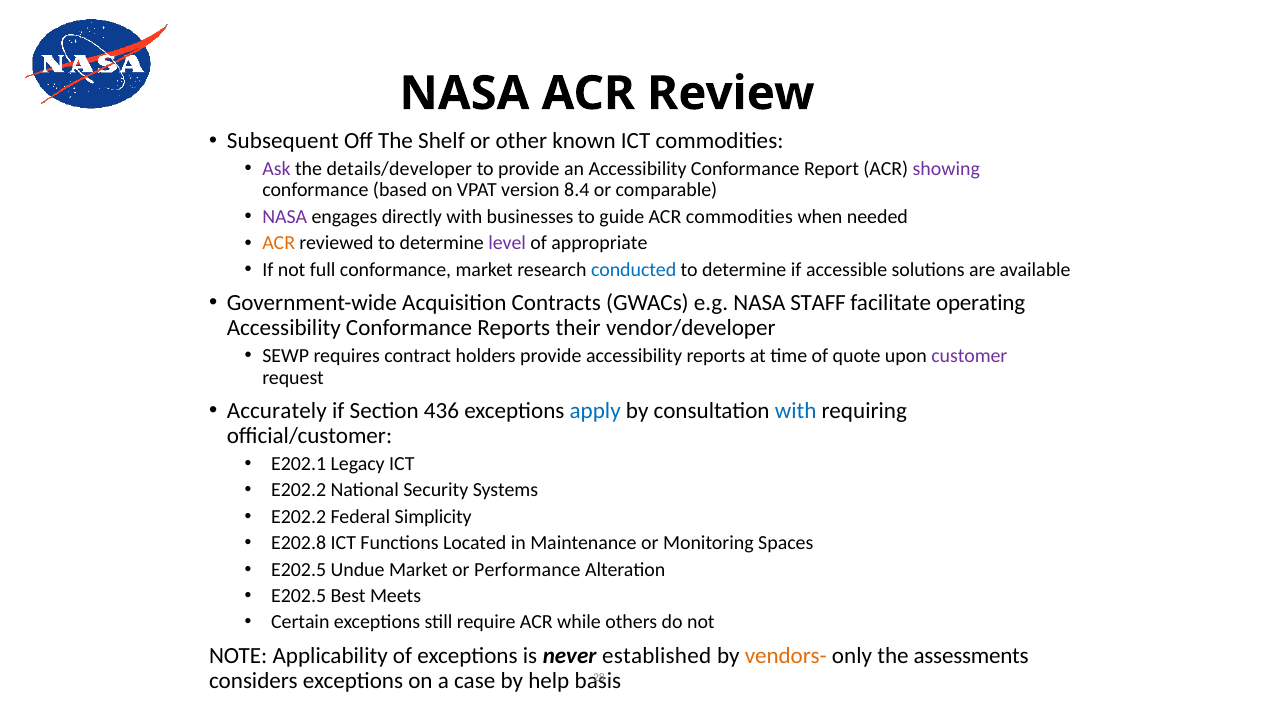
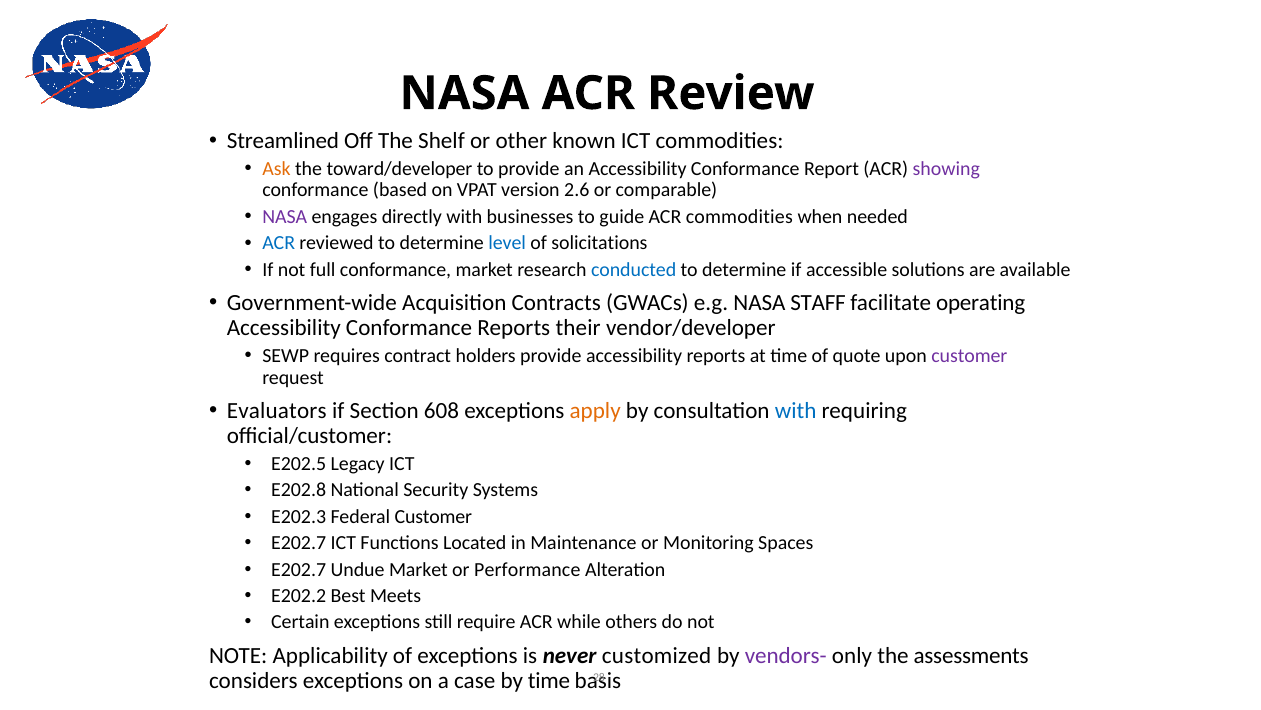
Subsequent: Subsequent -> Streamlined
Ask colour: purple -> orange
details/developer: details/developer -> toward/developer
8.4: 8.4 -> 2.6
ACR at (279, 243) colour: orange -> blue
level colour: purple -> blue
appropriate: appropriate -> solicitations
Accurately: Accurately -> Evaluators
436: 436 -> 608
apply colour: blue -> orange
E202.1: E202.1 -> E202.5
E202.2 at (299, 490): E202.2 -> E202.8
E202.2 at (299, 516): E202.2 -> E202.3
Federal Simplicity: Simplicity -> Customer
E202.8 at (299, 543): E202.8 -> E202.7
E202.5 at (299, 569): E202.5 -> E202.7
E202.5 at (299, 595): E202.5 -> E202.2
established: established -> customized
vendors- colour: orange -> purple
by help: help -> time
